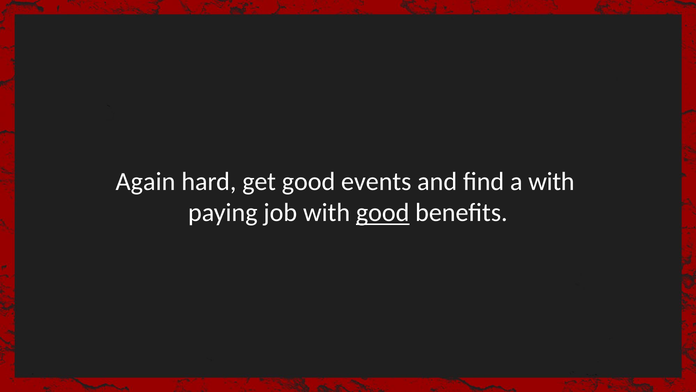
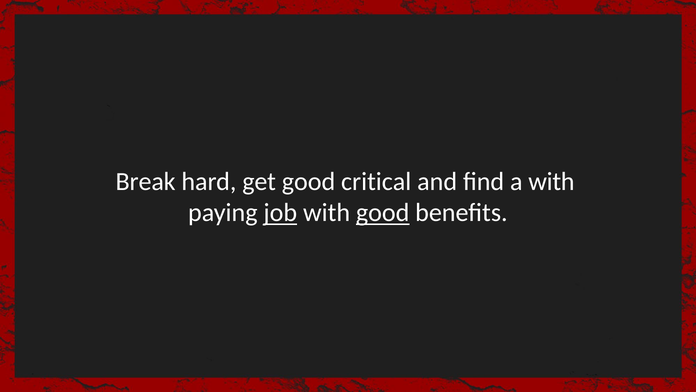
Again: Again -> Break
events: events -> critical
job underline: none -> present
